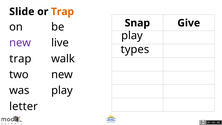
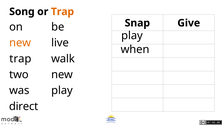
Slide: Slide -> Song
new at (20, 43) colour: purple -> orange
types: types -> when
letter: letter -> direct
